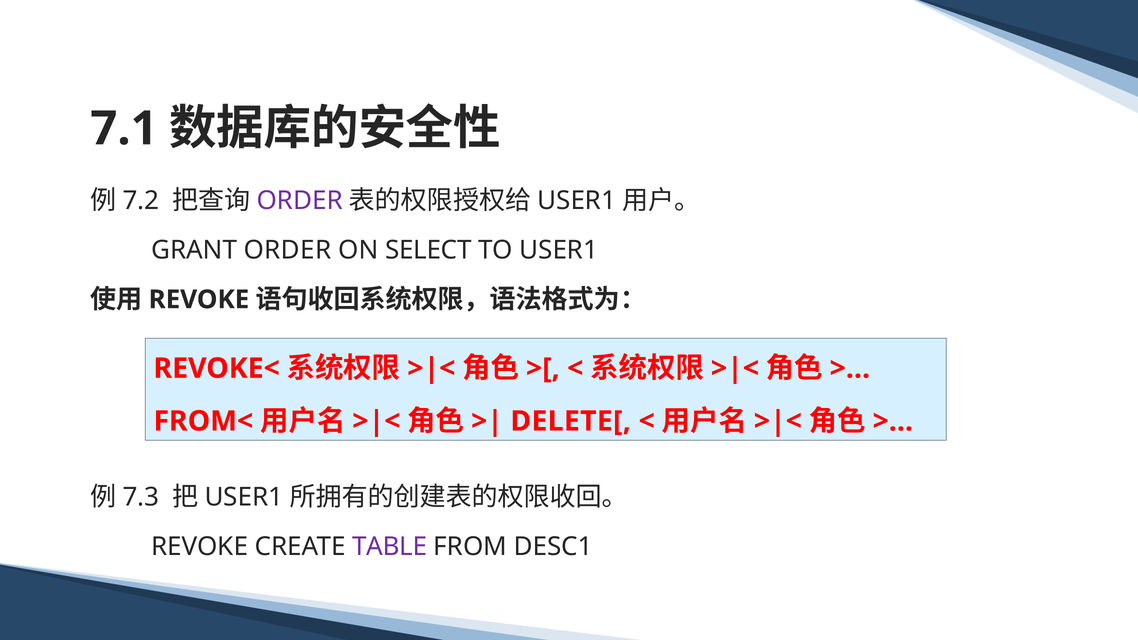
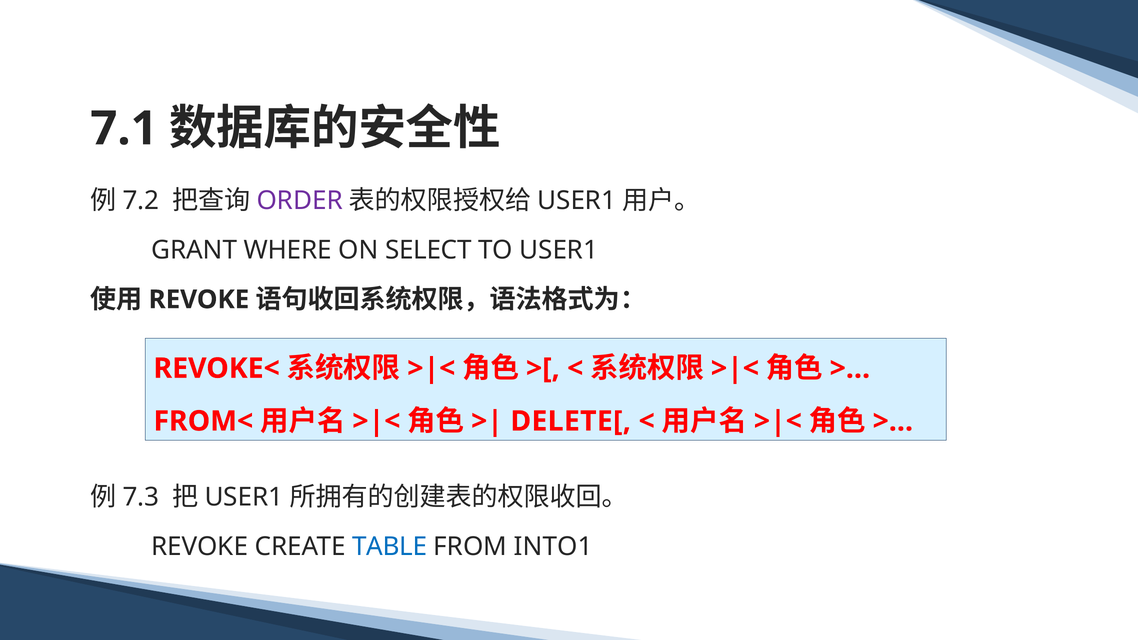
GRANT ORDER: ORDER -> WHERE
TABLE colour: purple -> blue
DESC1: DESC1 -> INTO1
